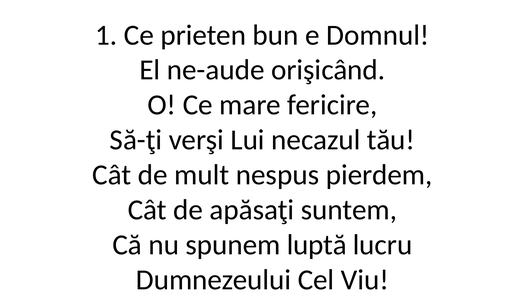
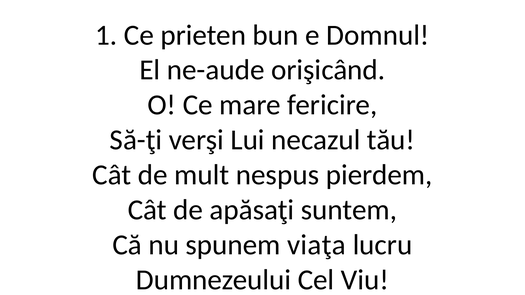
luptă: luptă -> viaţa
